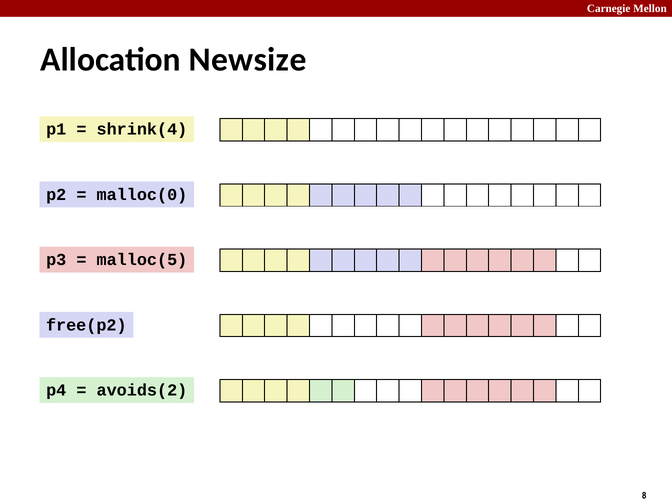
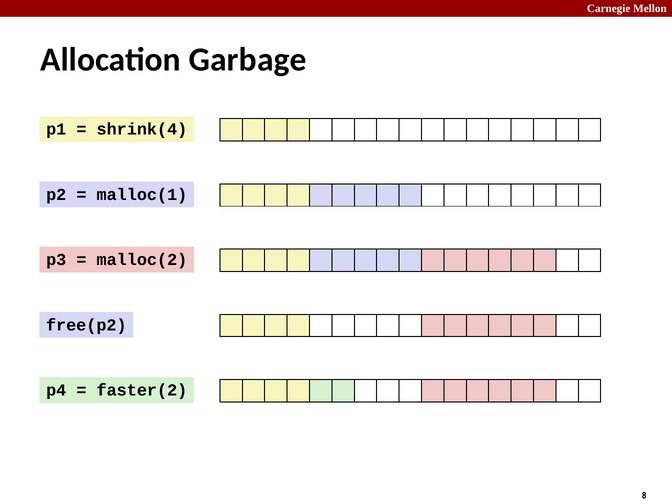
Newsize: Newsize -> Garbage
malloc(0: malloc(0 -> malloc(1
malloc(5: malloc(5 -> malloc(2
avoids(2: avoids(2 -> faster(2
